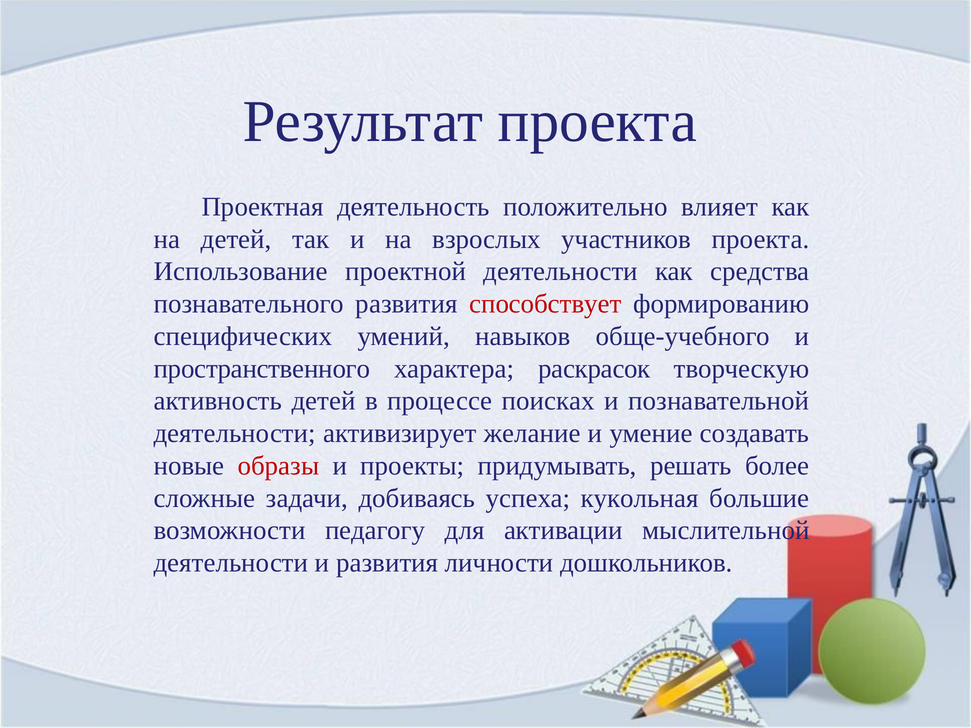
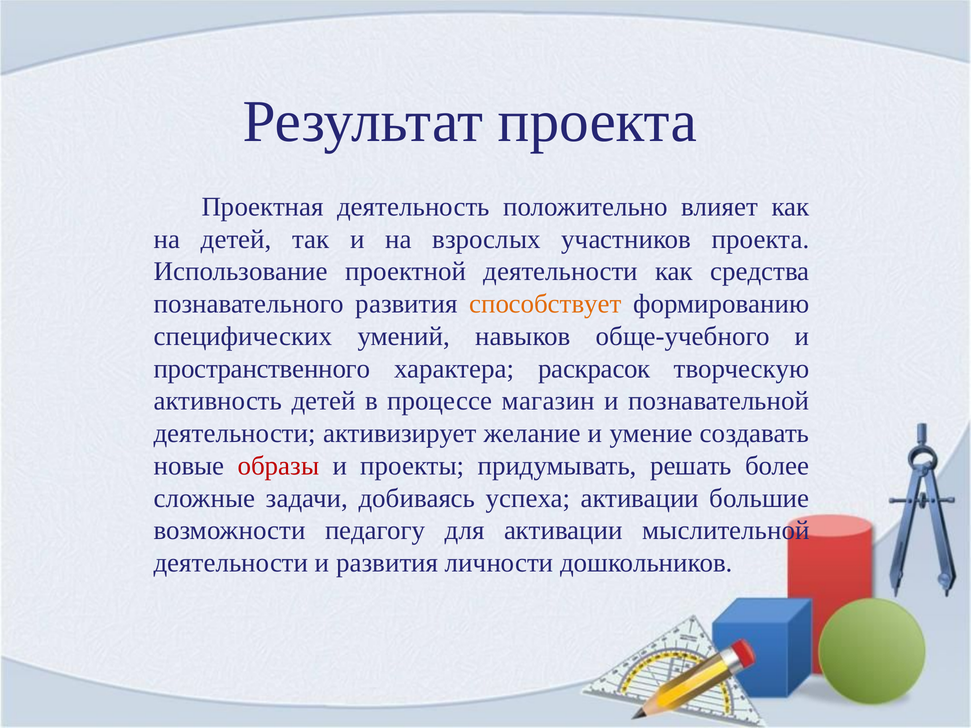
способствует colour: red -> orange
поисках: поисках -> магазин
успеха кукольная: кукольная -> активации
